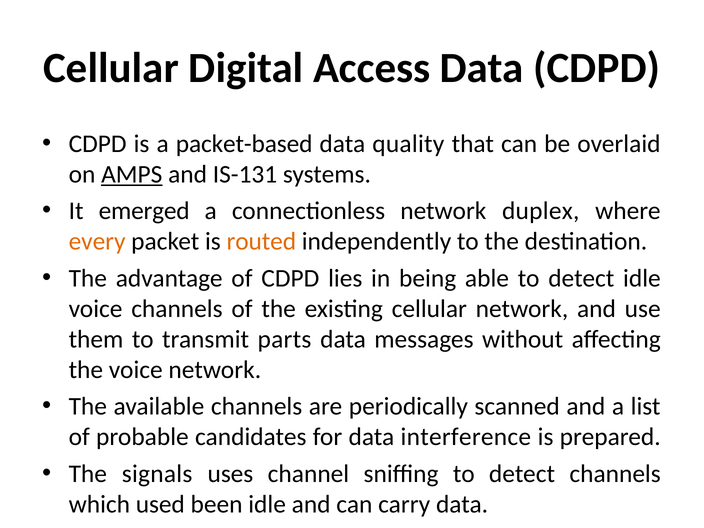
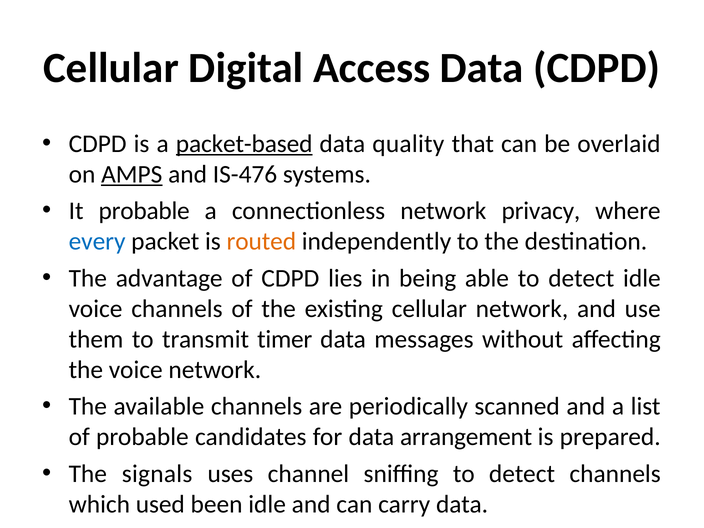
packet-based underline: none -> present
IS-131: IS-131 -> IS-476
It emerged: emerged -> probable
duplex: duplex -> privacy
every colour: orange -> blue
parts: parts -> timer
interference: interference -> arrangement
